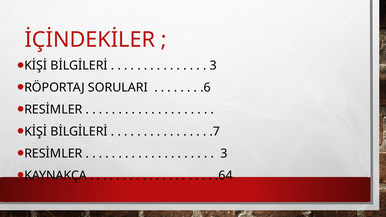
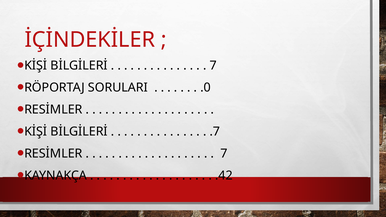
3 at (213, 66): 3 -> 7
.6: .6 -> .0
3 at (224, 154): 3 -> 7
.64: .64 -> .42
